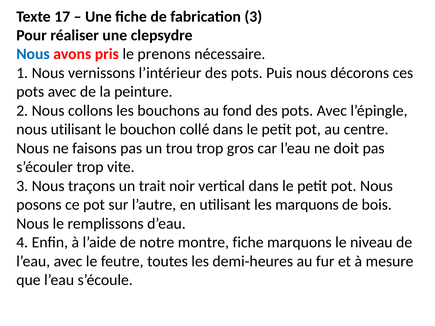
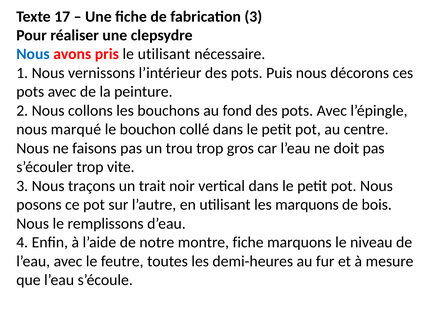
le prenons: prenons -> utilisant
nous utilisant: utilisant -> marqué
